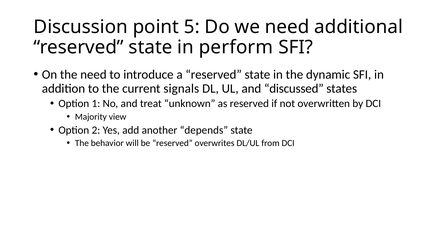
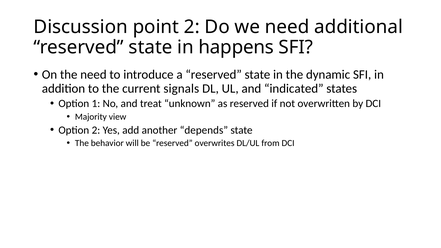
point 5: 5 -> 2
perform: perform -> happens
discussed: discussed -> indicated
